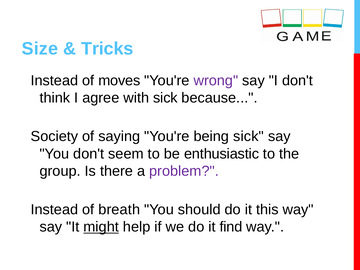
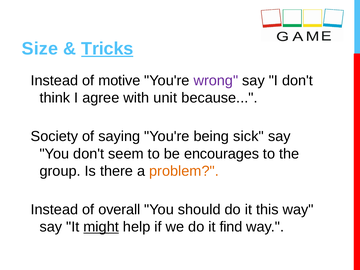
Tricks underline: none -> present
moves: moves -> motive
with sick: sick -> unit
enthusiastic: enthusiastic -> encourages
problem colour: purple -> orange
breath: breath -> overall
